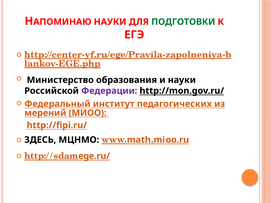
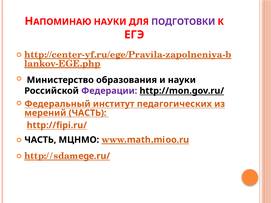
ПОДГОТОВКИ colour: green -> purple
МИОО at (88, 113): МИОО -> ЧАСТЬ
ЗДЕСЬ at (40, 140): ЗДЕСЬ -> ЧАСТЬ
